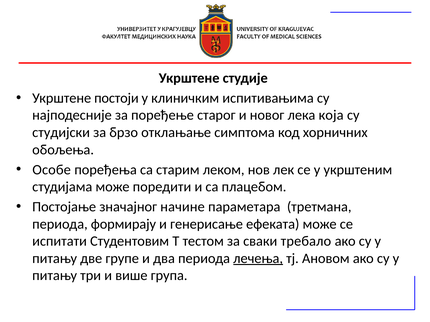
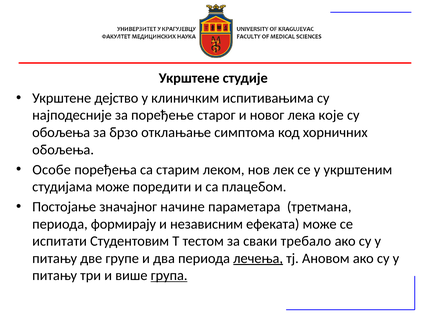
постоји: постоји -> дејство
која: која -> које
студијски at (61, 133): студијски -> обољења
генерисање: генерисање -> независним
група underline: none -> present
